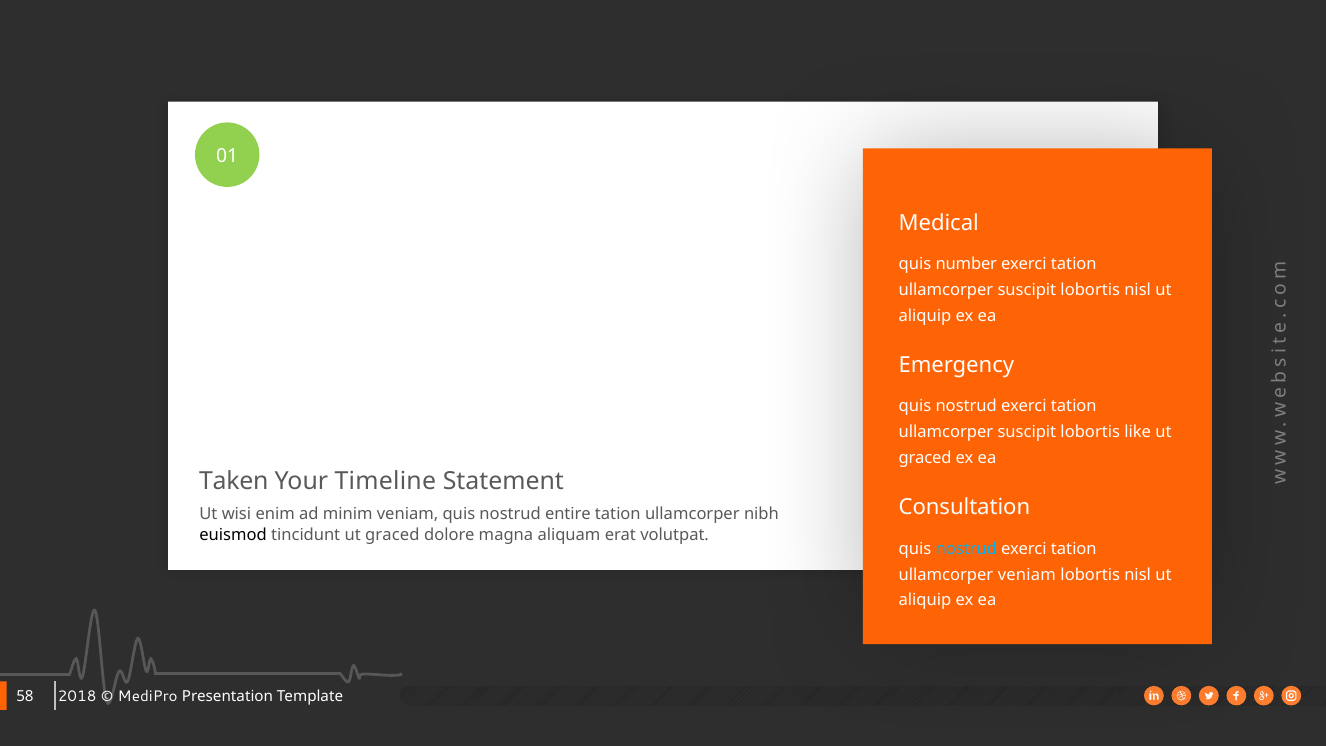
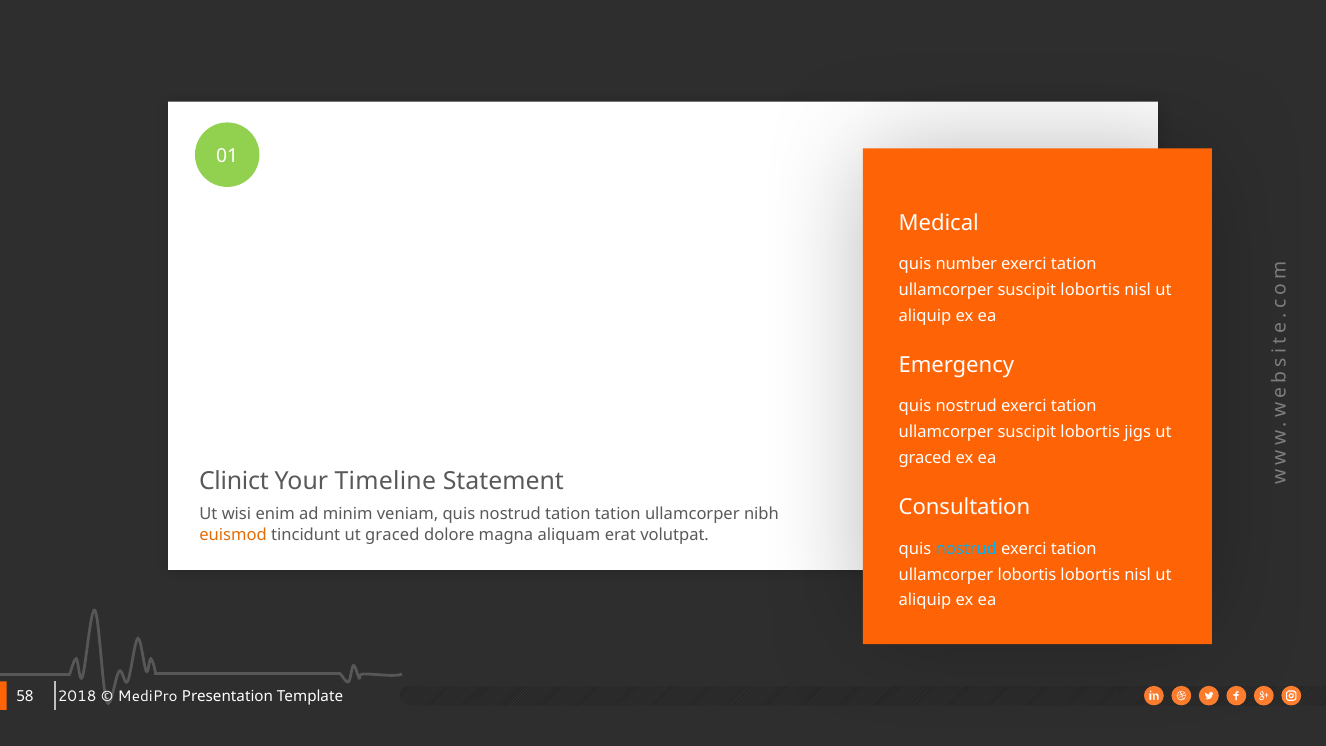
like: like -> jigs
Taken: Taken -> Clinict
nostrud entire: entire -> tation
euismod colour: black -> orange
ullamcorper veniam: veniam -> lobortis
